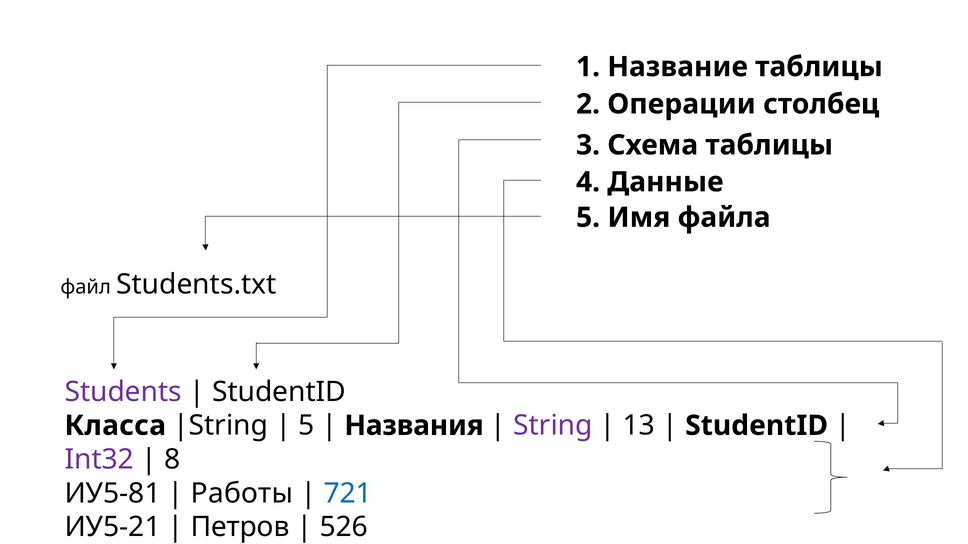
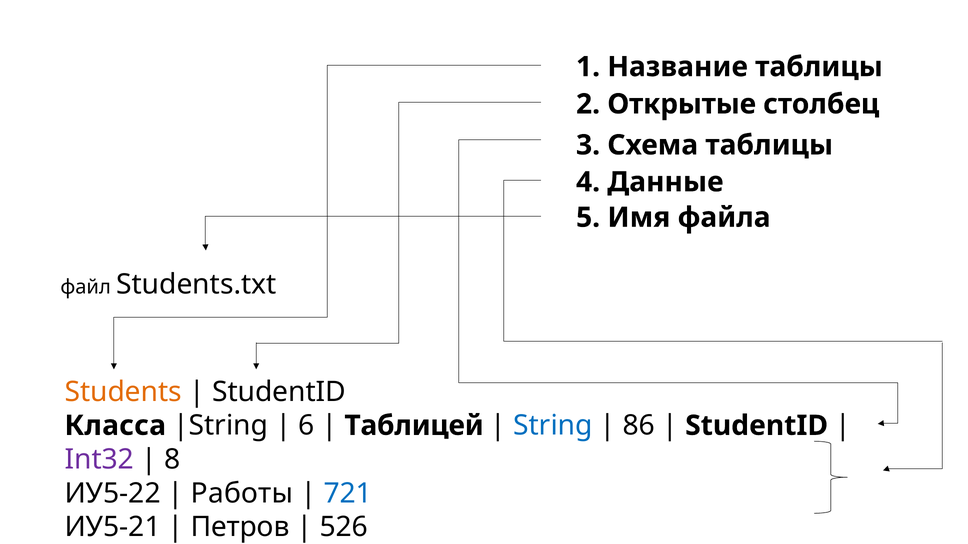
Операции: Операции -> Открытые
Students colour: purple -> orange
5 at (306, 426): 5 -> 6
Названия: Названия -> Таблицей
String colour: purple -> blue
13: 13 -> 86
ИУ5-81: ИУ5-81 -> ИУ5-22
